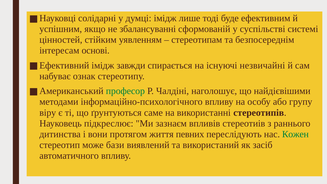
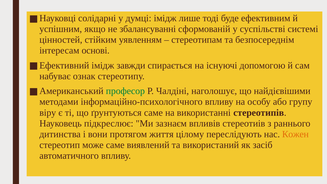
незвичайні: незвичайні -> допомогою
певних: певних -> цілому
Кожен colour: green -> orange
може бази: бази -> саме
